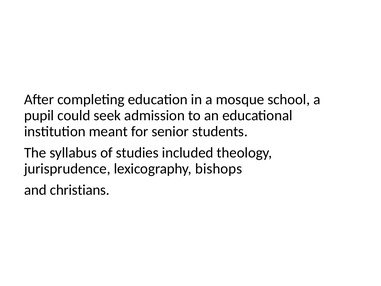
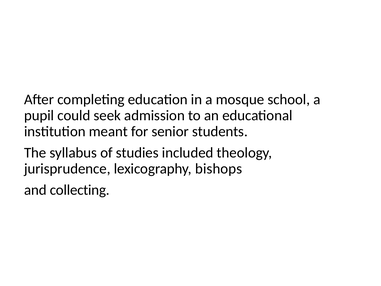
christians: christians -> collecting
